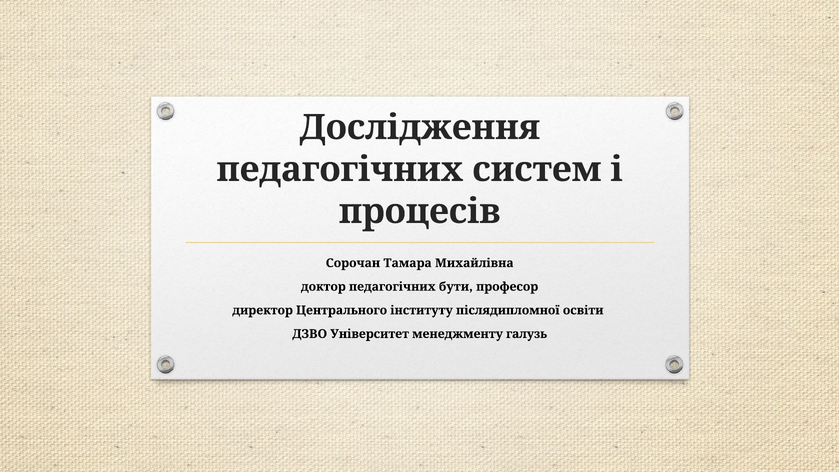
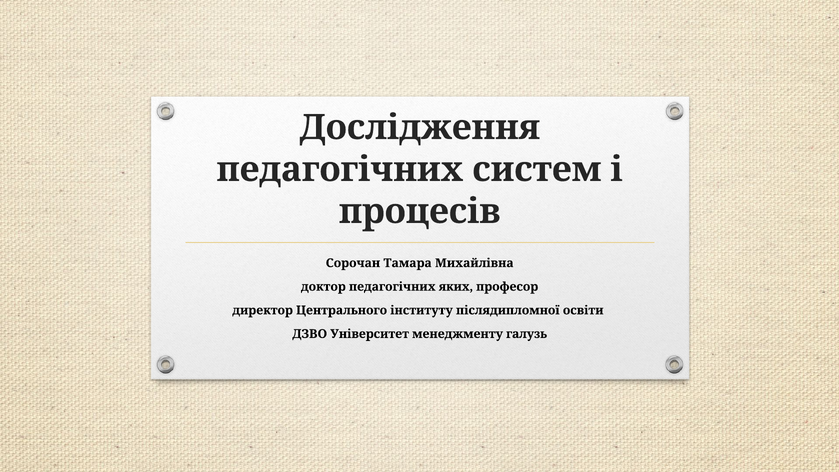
бути: бути -> яких
